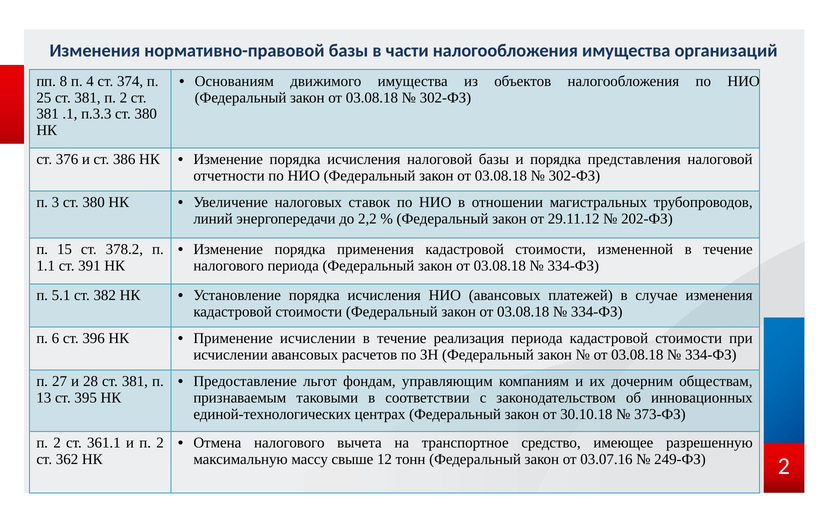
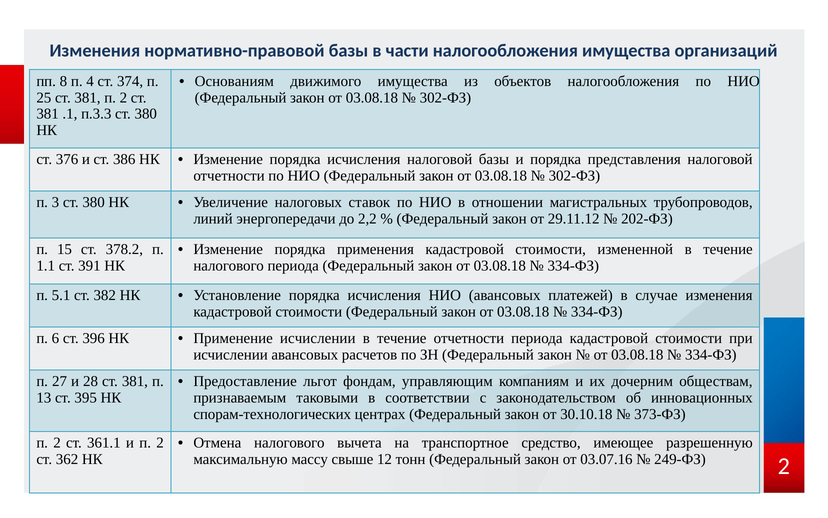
течение реализация: реализация -> отчетности
единой-технологических: единой-технологических -> спорам-технологических
